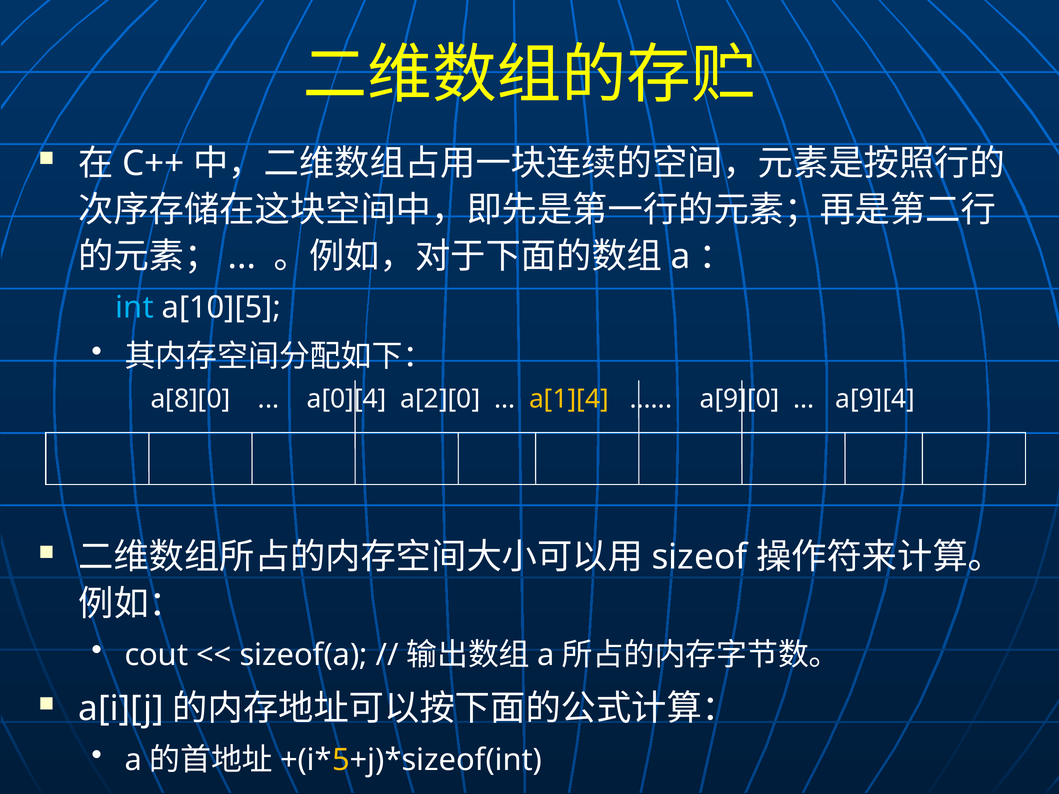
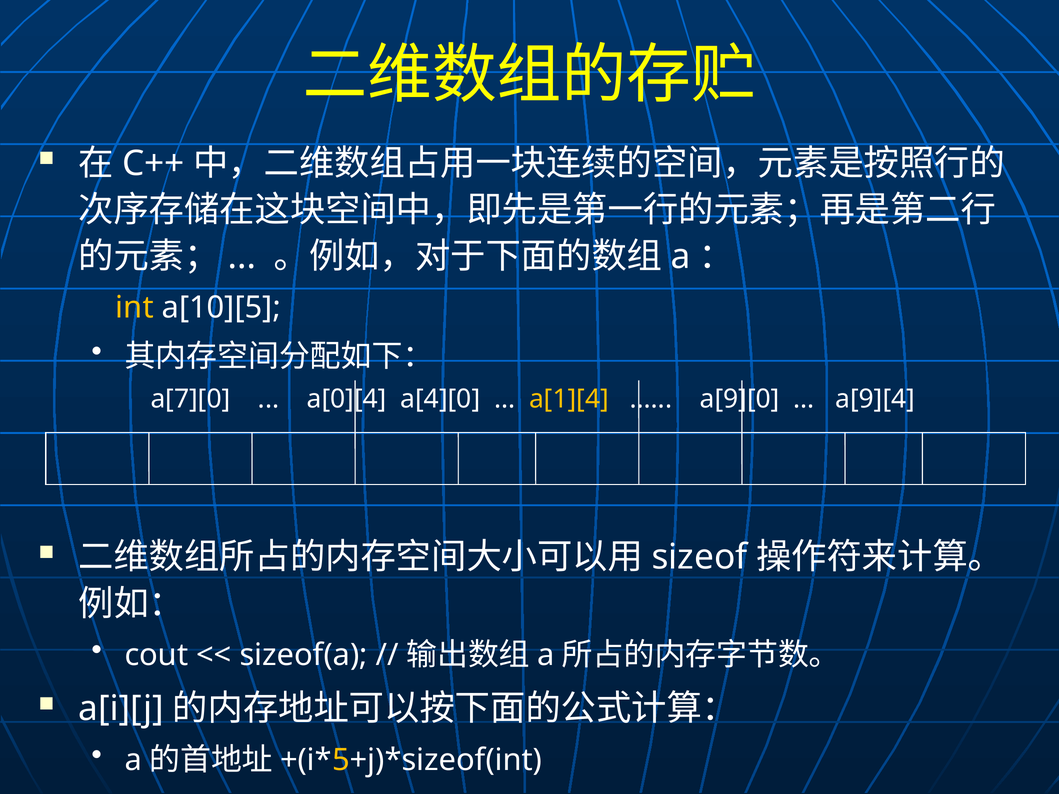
int colour: light blue -> yellow
a[8][0: a[8][0 -> a[7][0
a[2][0: a[2][0 -> a[4][0
